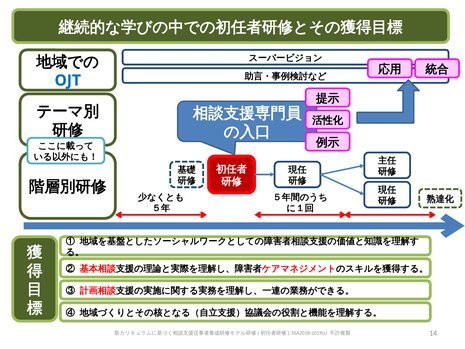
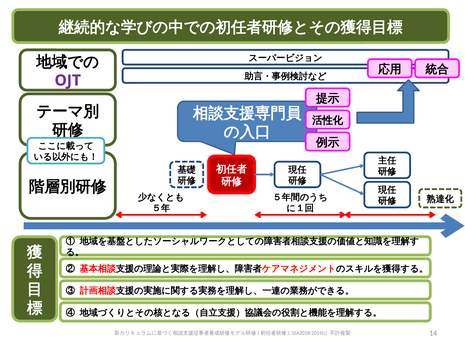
OJT colour: blue -> purple
